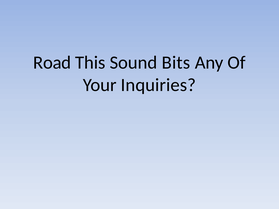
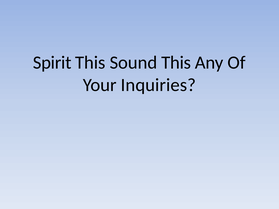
Road: Road -> Spirit
Sound Bits: Bits -> This
